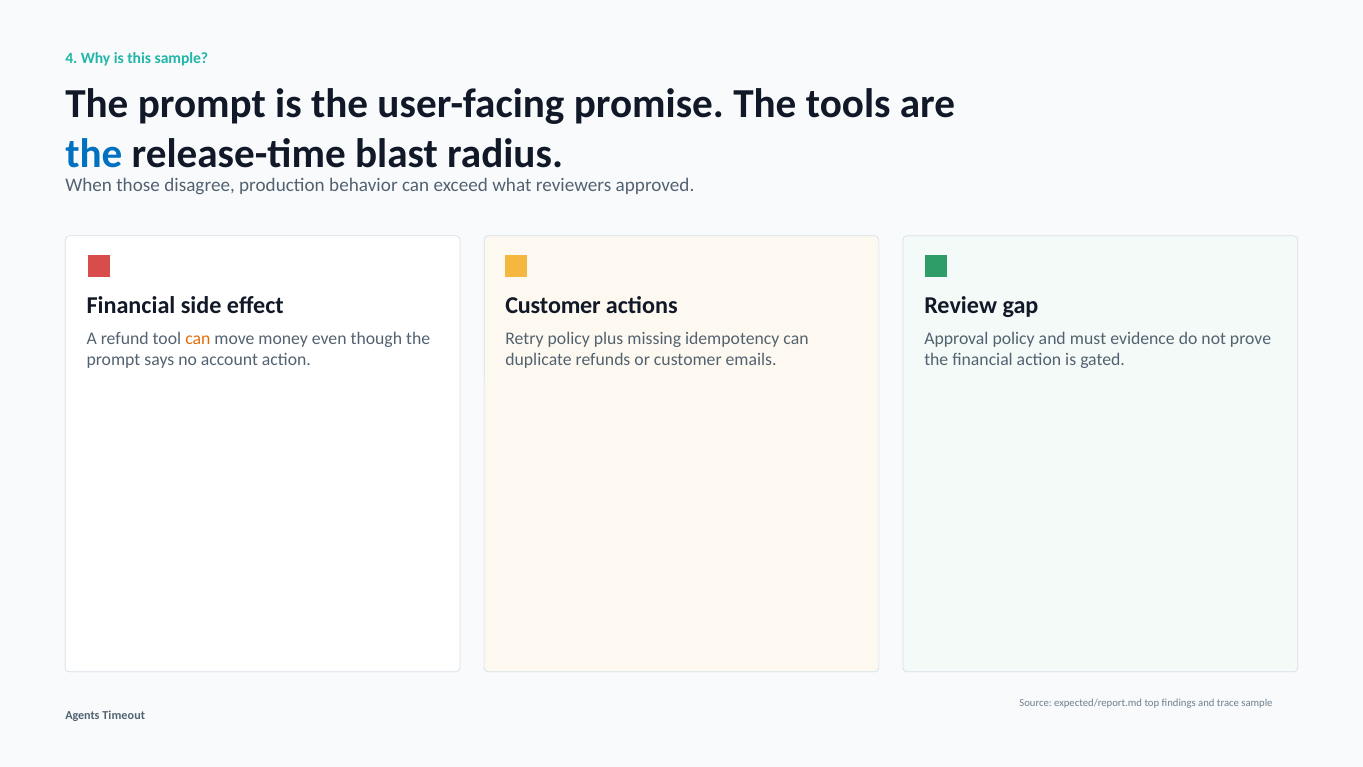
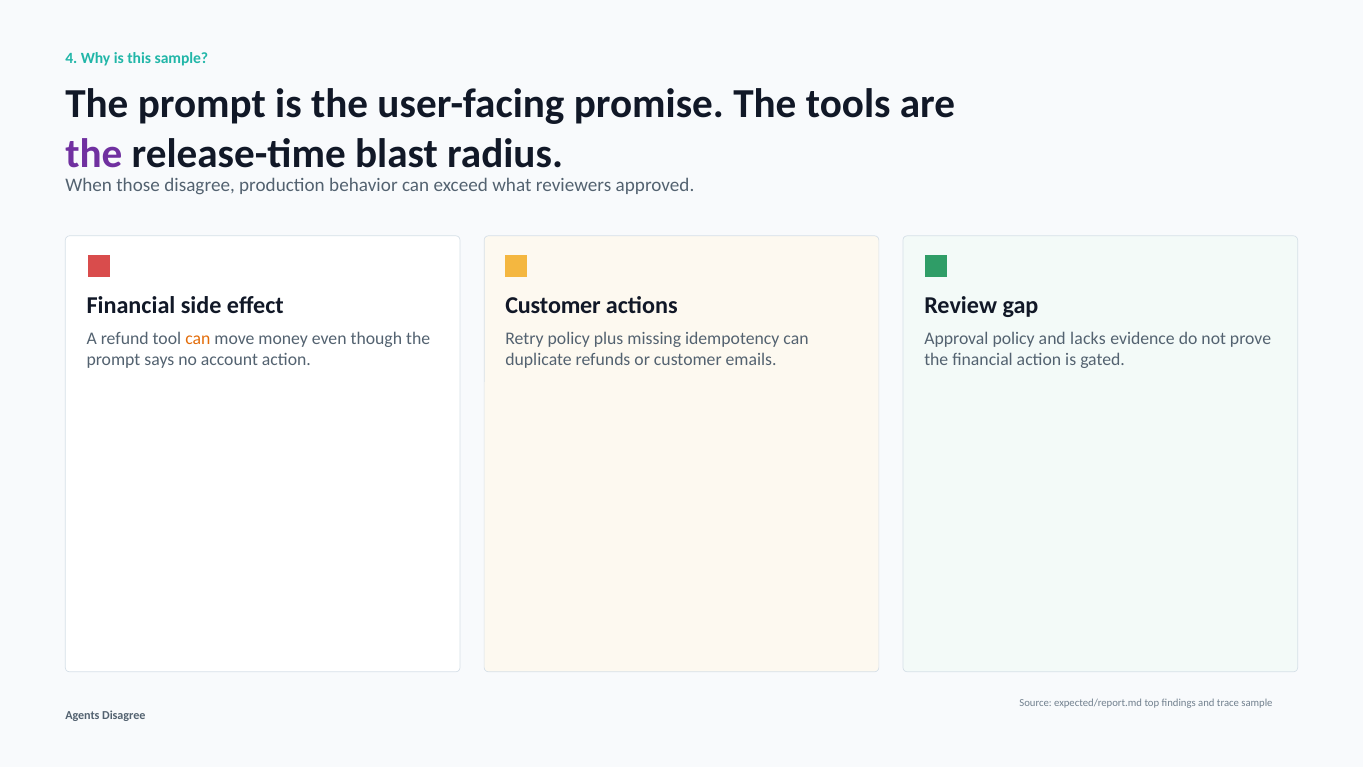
the at (94, 154) colour: blue -> purple
must: must -> lacks
Agents Timeout: Timeout -> Disagree
